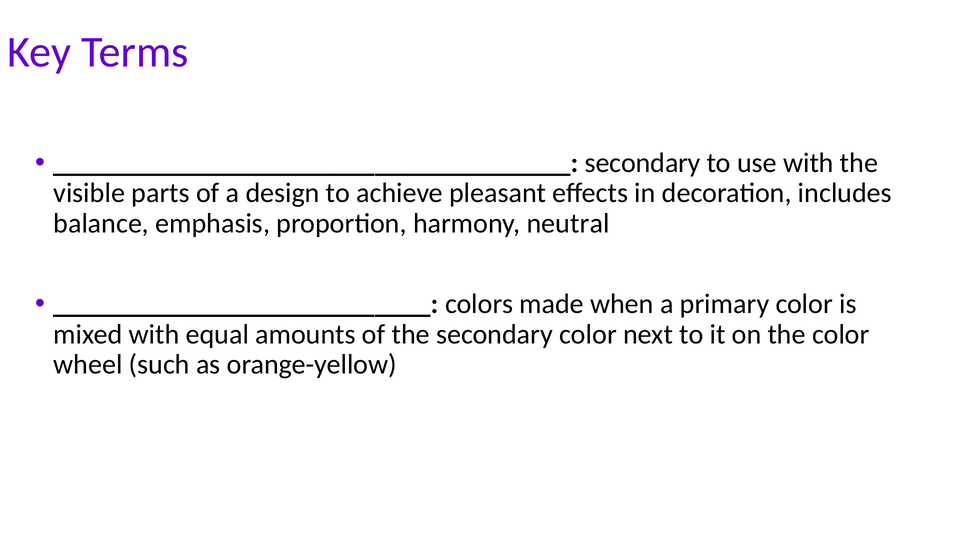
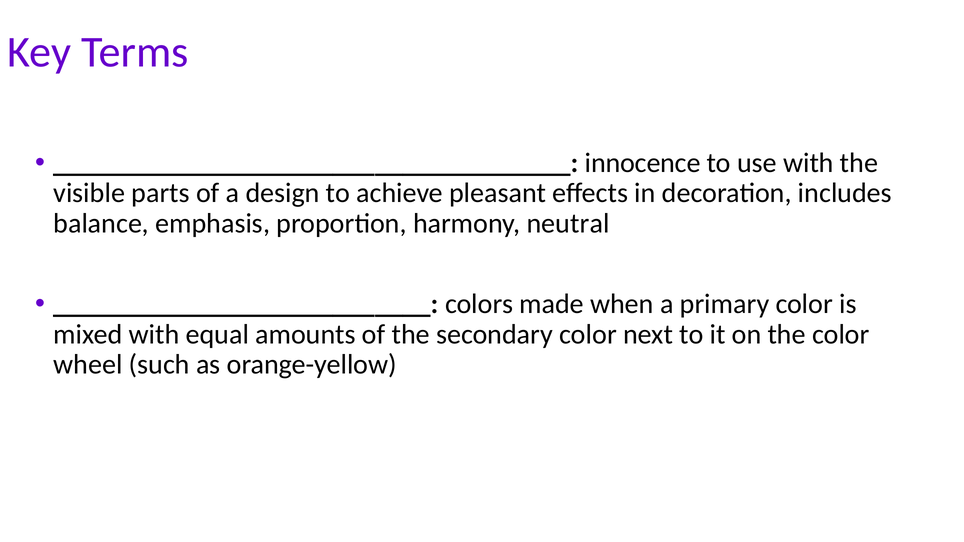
secondary at (643, 163): secondary -> innocence
